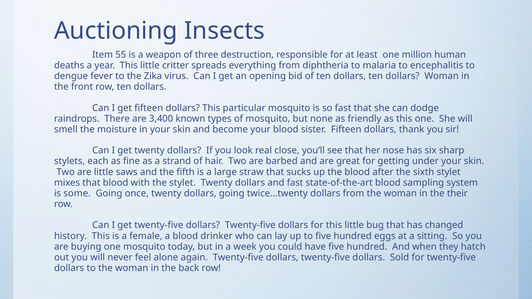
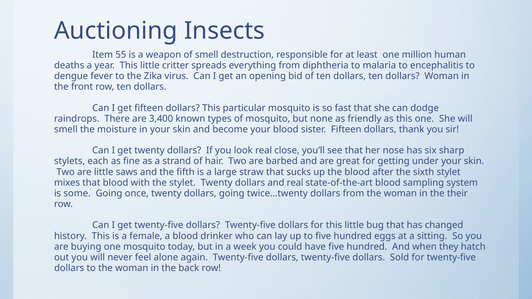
of three: three -> smell
and fast: fast -> real
